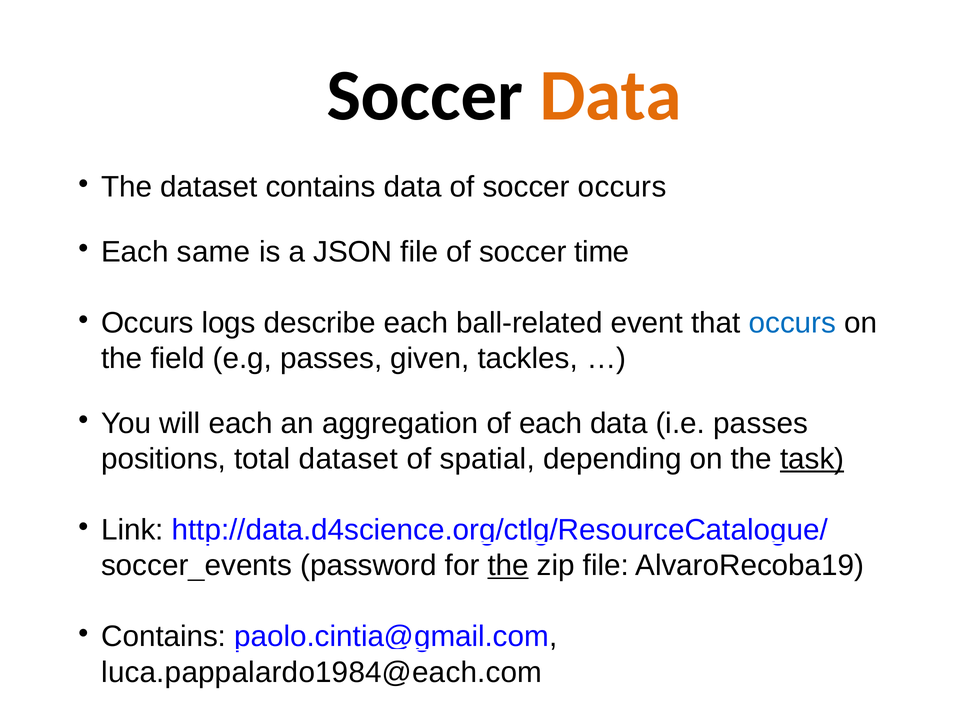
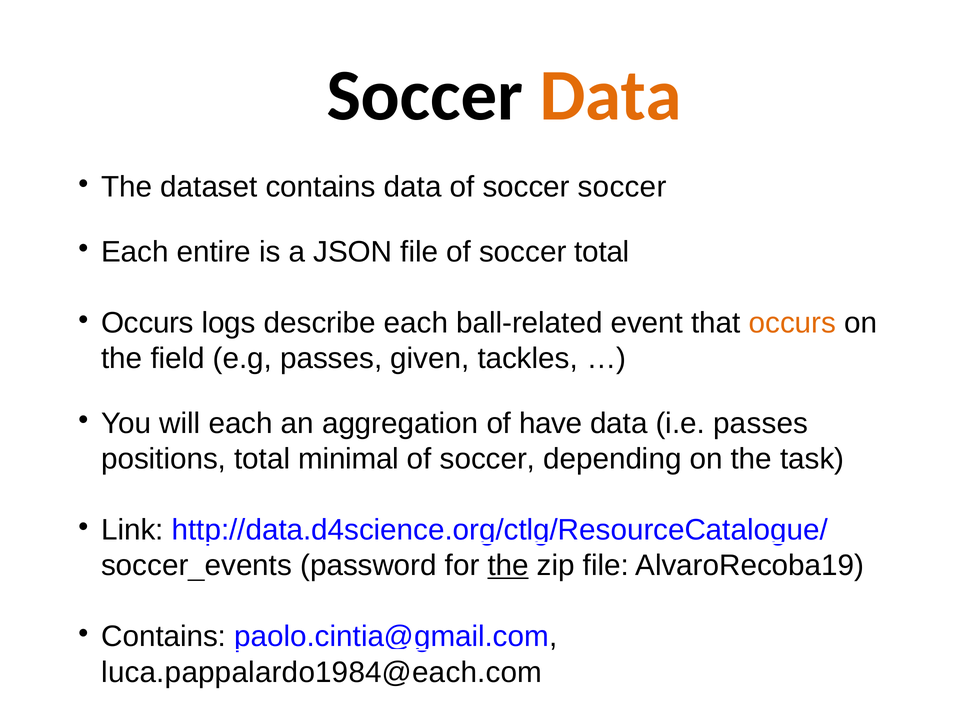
soccer occurs: occurs -> soccer
same: same -> entire
soccer time: time -> total
occurs at (792, 323) colour: blue -> orange
of each: each -> have
total dataset: dataset -> minimal
spatial at (487, 459): spatial -> soccer
task underline: present -> none
